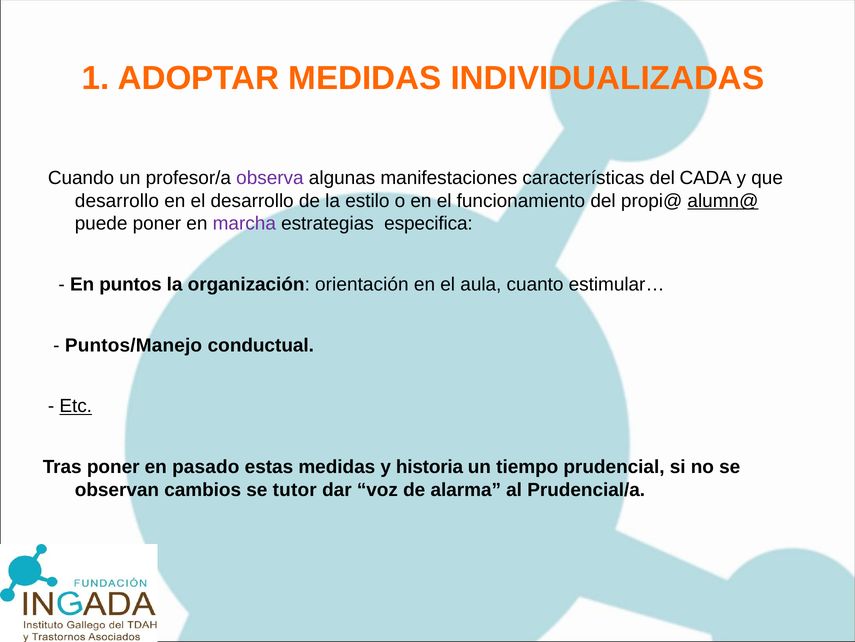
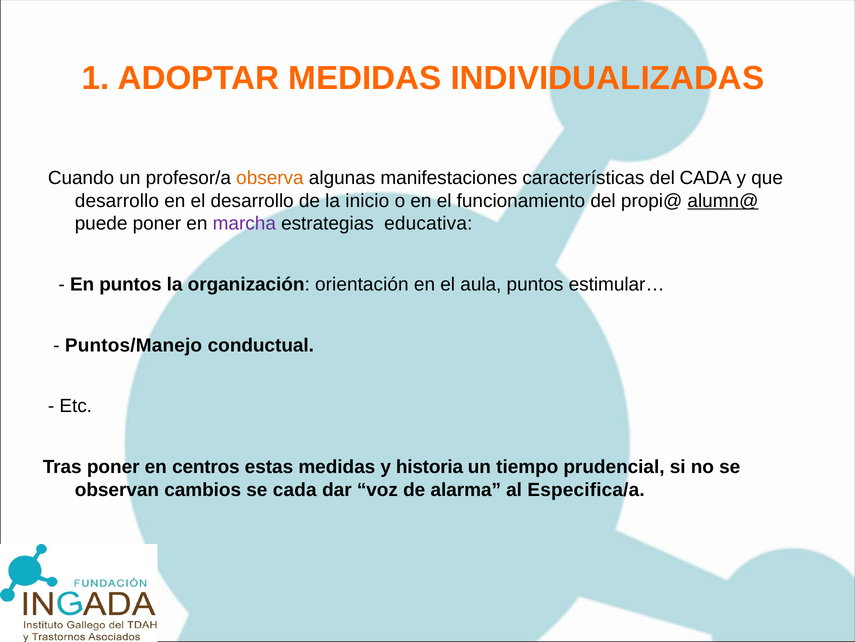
observa colour: purple -> orange
estilo: estilo -> inicio
especifica: especifica -> educativa
aula cuanto: cuanto -> puntos
Etc underline: present -> none
pasado: pasado -> centros
se tutor: tutor -> cada
Prudencial/a: Prudencial/a -> Especifica/a
